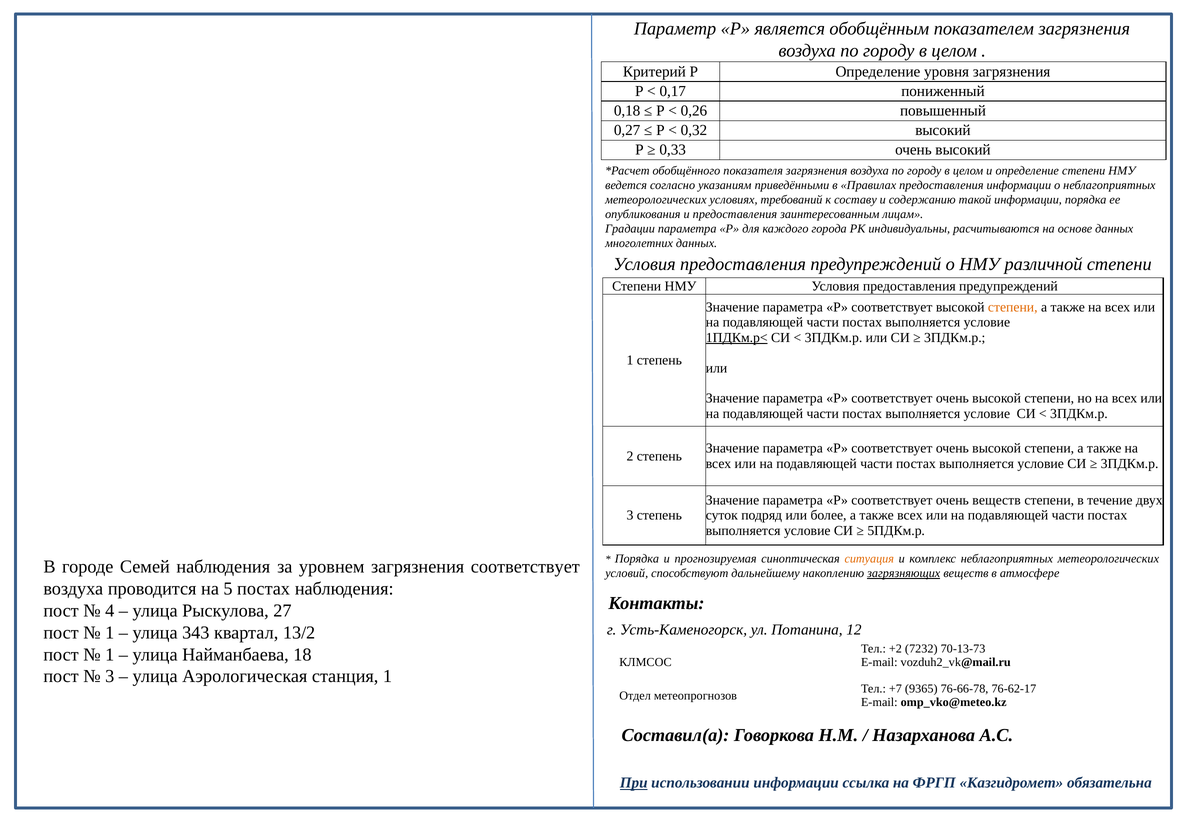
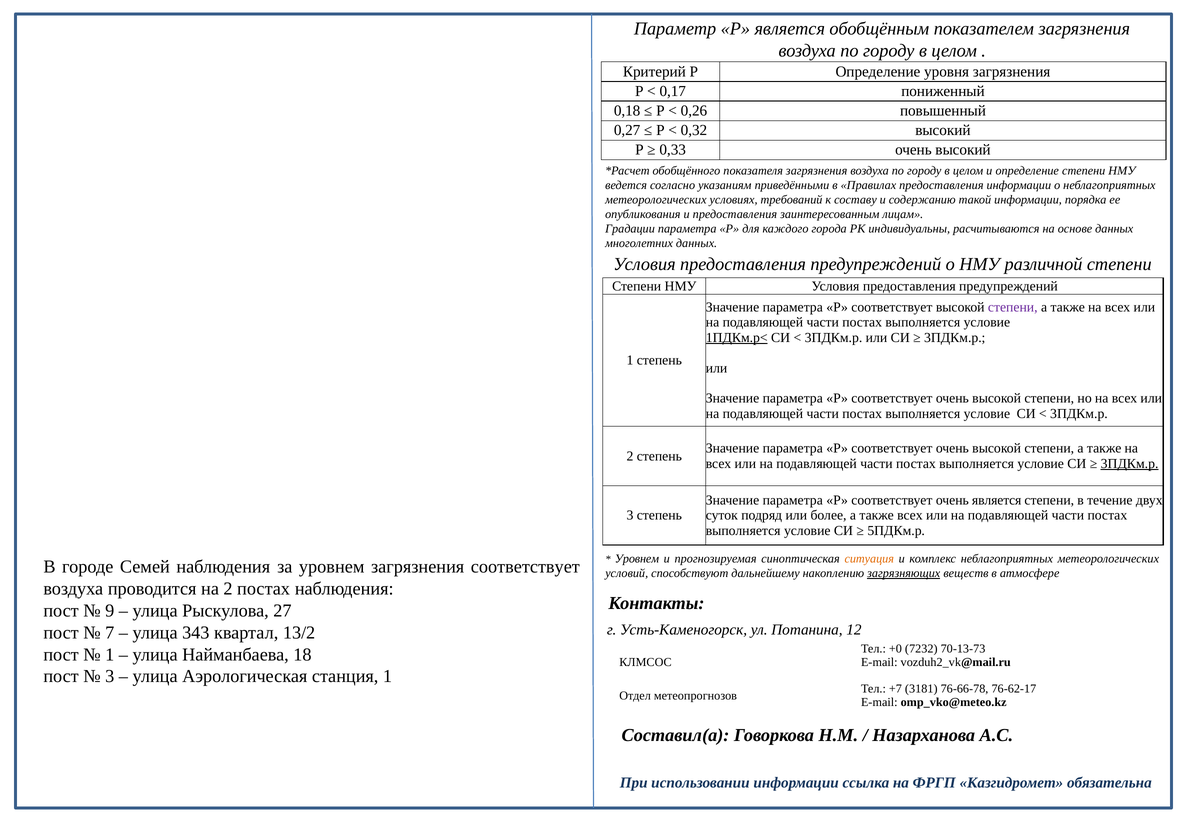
степени at (1013, 307) colour: orange -> purple
3ПДКм.р at (1130, 464) underline: none -> present
очень веществ: веществ -> является
Порядка at (637, 558): Порядка -> Уровнем
на 5: 5 -> 2
4: 4 -> 9
1 at (110, 632): 1 -> 7
+2: +2 -> +0
9365: 9365 -> 3181
При underline: present -> none
